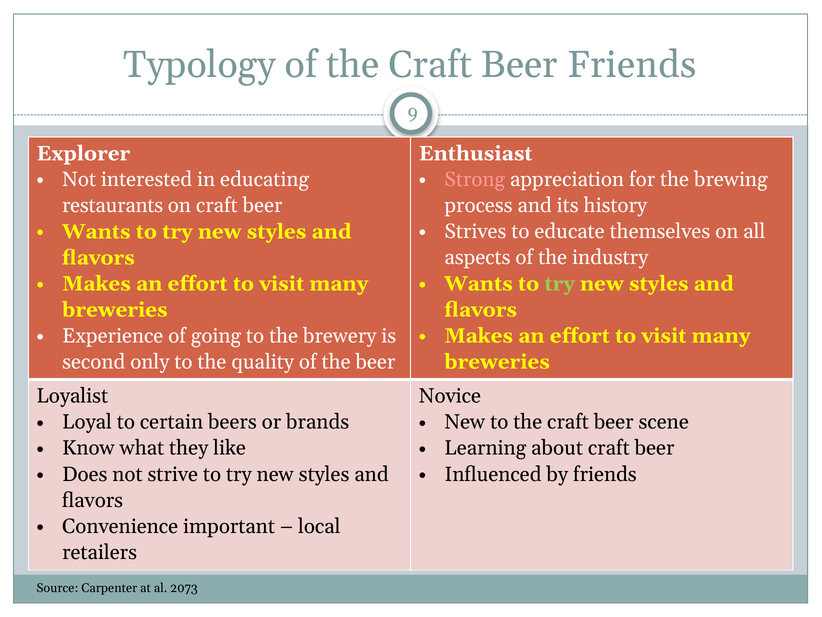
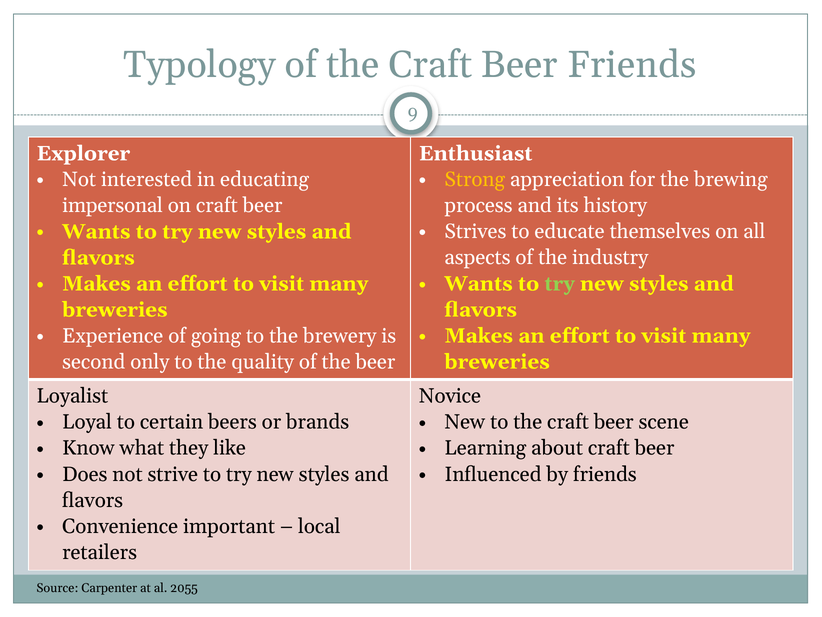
Strong colour: pink -> yellow
restaurants: restaurants -> impersonal
2073: 2073 -> 2055
